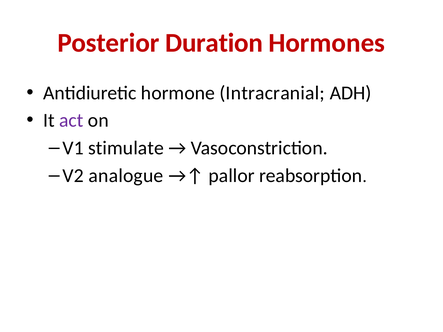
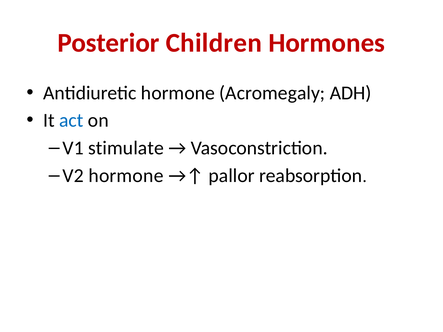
Duration: Duration -> Children
Intracranial: Intracranial -> Acromegaly
act colour: purple -> blue
V2 analogue: analogue -> hormone
